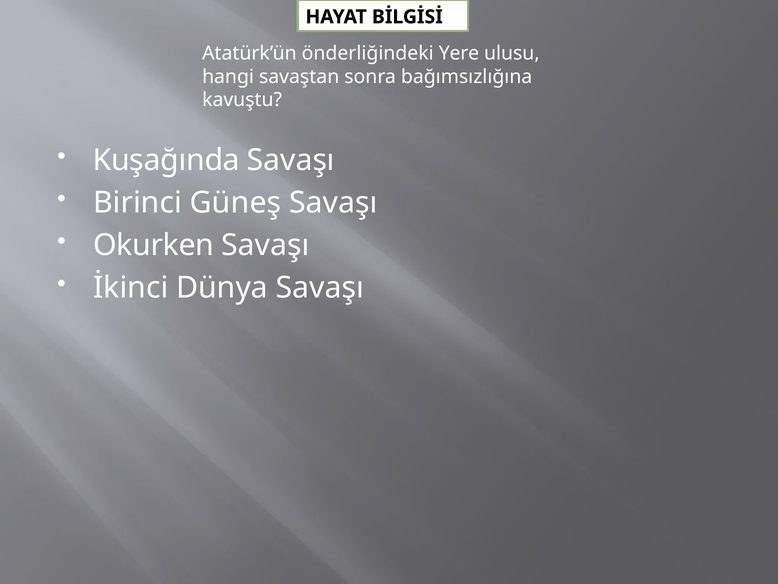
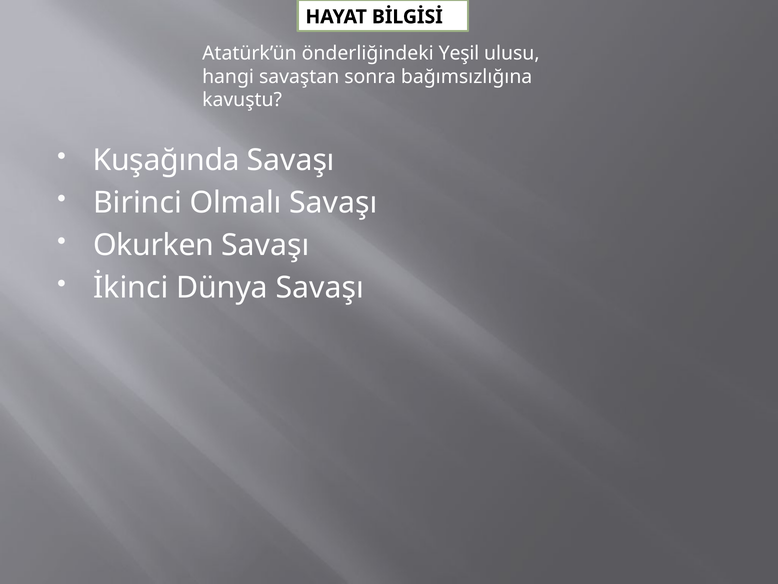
Yere: Yere -> Yeşil
Güneş: Güneş -> Olmalı
